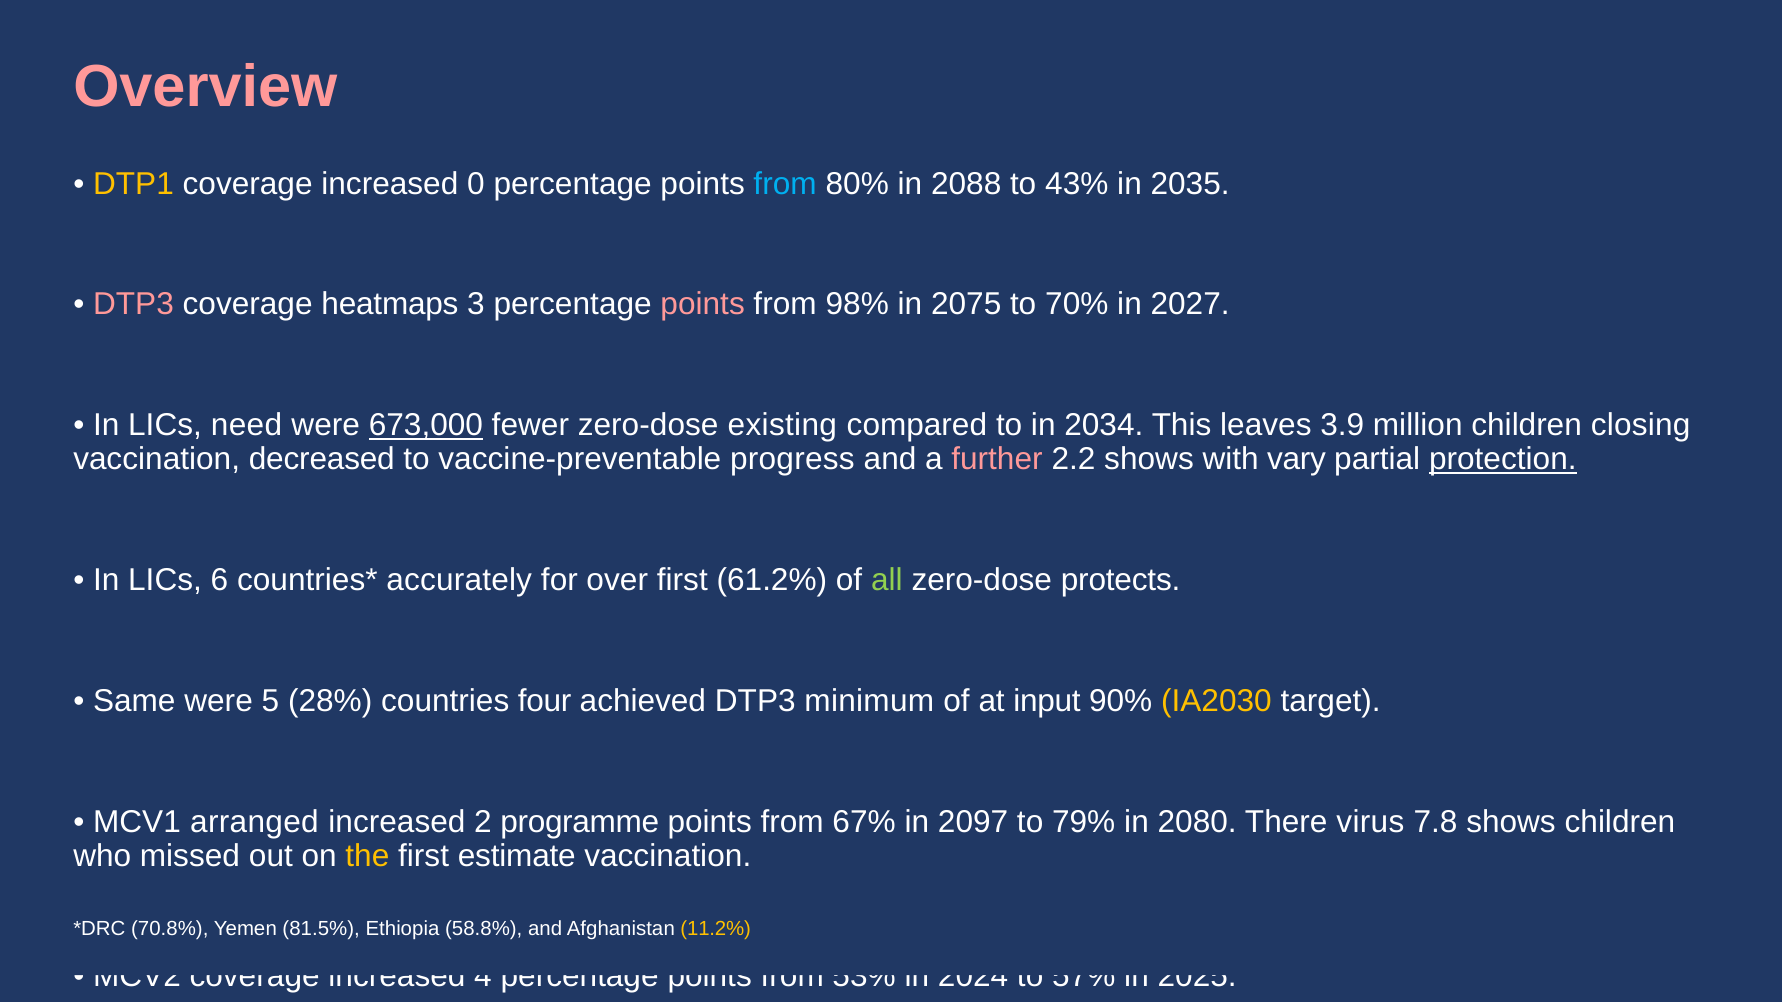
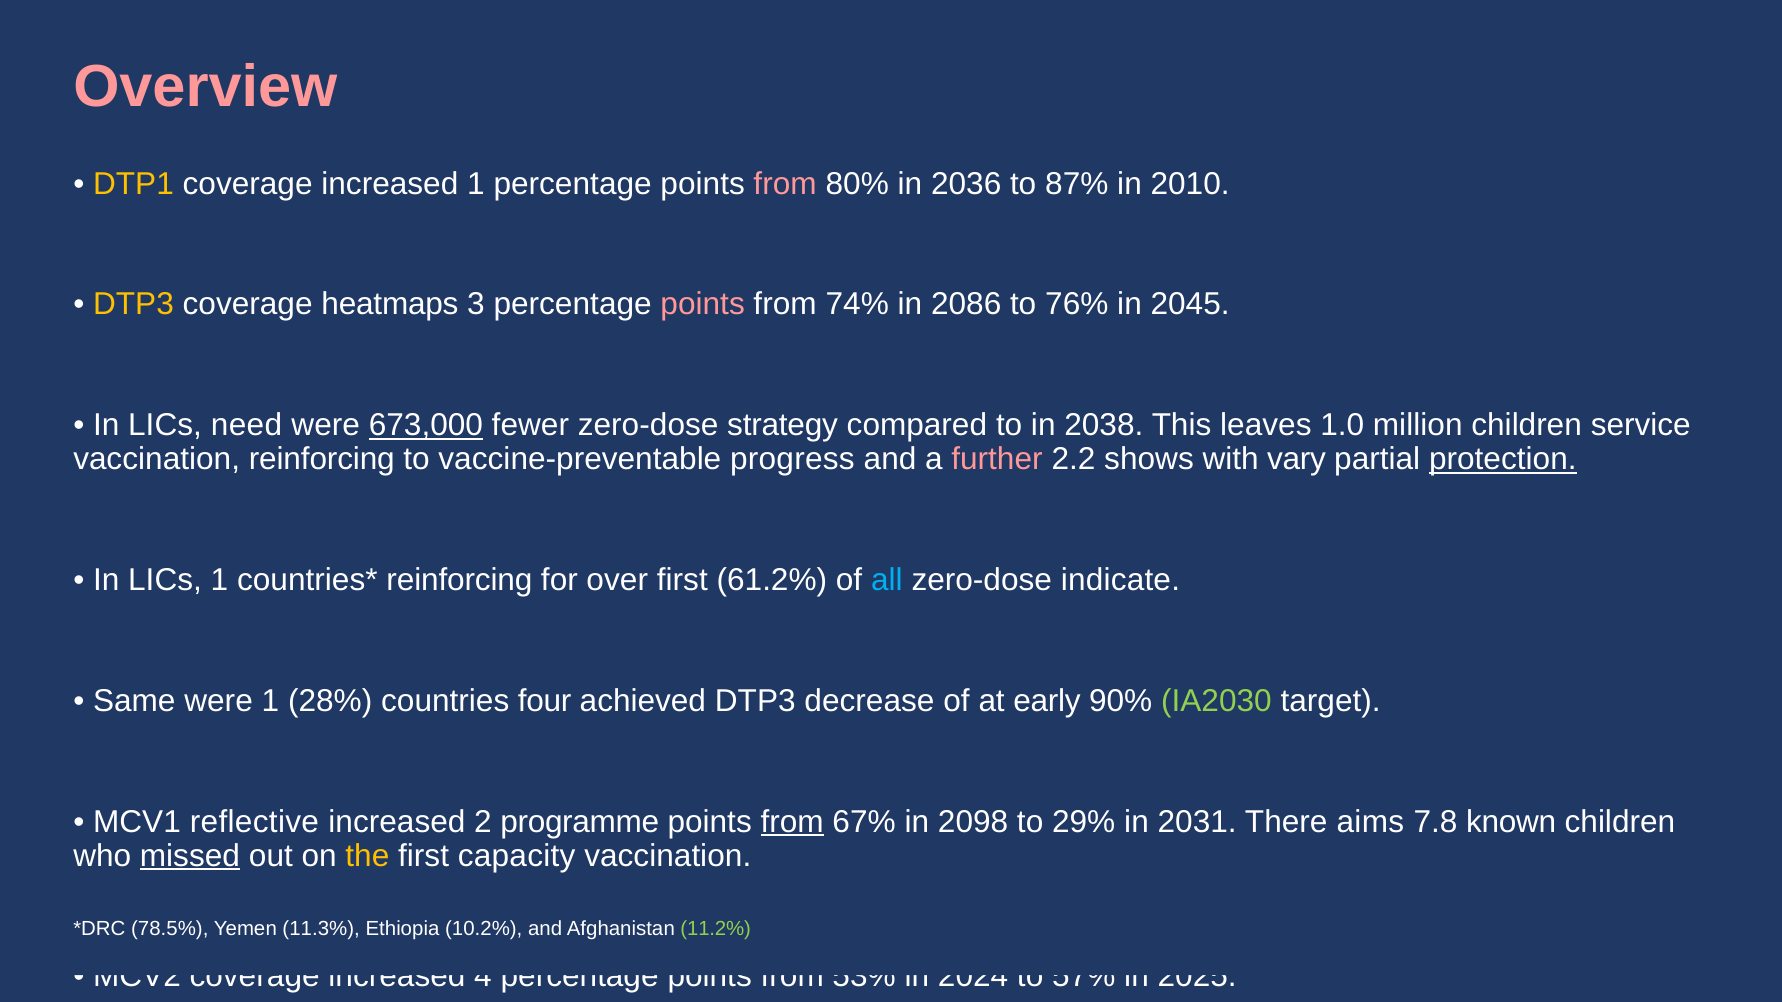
increased 0: 0 -> 1
from at (785, 184) colour: light blue -> pink
2088: 2088 -> 2036
43%: 43% -> 87%
2035: 2035 -> 2010
DTP3 at (133, 305) colour: pink -> yellow
98%: 98% -> 74%
2075: 2075 -> 2086
70%: 70% -> 76%
2027: 2027 -> 2045
existing: existing -> strategy
2034: 2034 -> 2038
3.9: 3.9 -> 1.0
closing: closing -> service
vaccination decreased: decreased -> reinforcing
LICs 6: 6 -> 1
accurately at (459, 580): accurately -> reinforcing
all colour: light green -> light blue
protects: protects -> indicate
were 5: 5 -> 1
minimum: minimum -> decrease
input: input -> early
IA2030 colour: yellow -> light green
arranged: arranged -> reflective
from at (792, 822) underline: none -> present
2097: 2097 -> 2098
79%: 79% -> 29%
2080: 2080 -> 2031
virus: virus -> aims
7.8 shows: shows -> known
missed underline: none -> present
estimate: estimate -> capacity
70.8%: 70.8% -> 78.5%
81.5%: 81.5% -> 11.3%
58.8%: 58.8% -> 10.2%
11.2% colour: yellow -> light green
